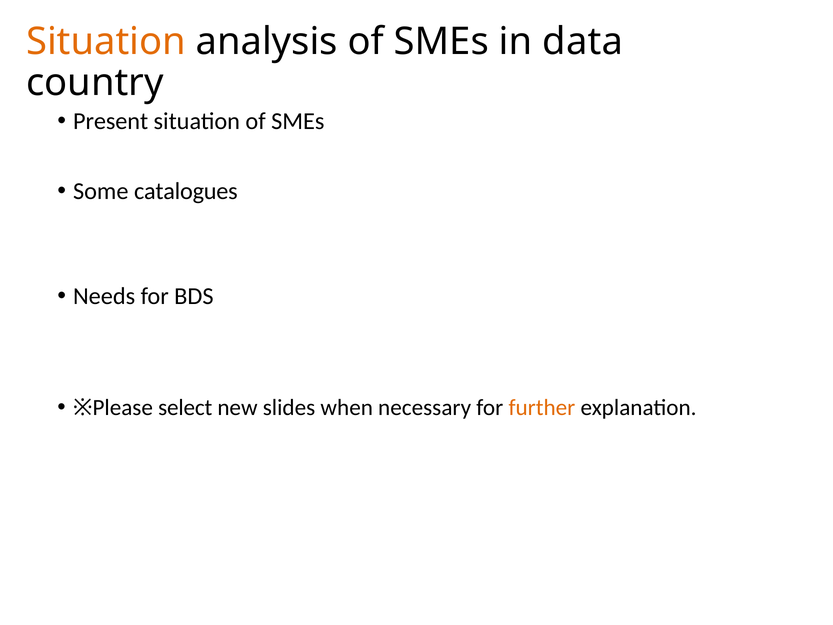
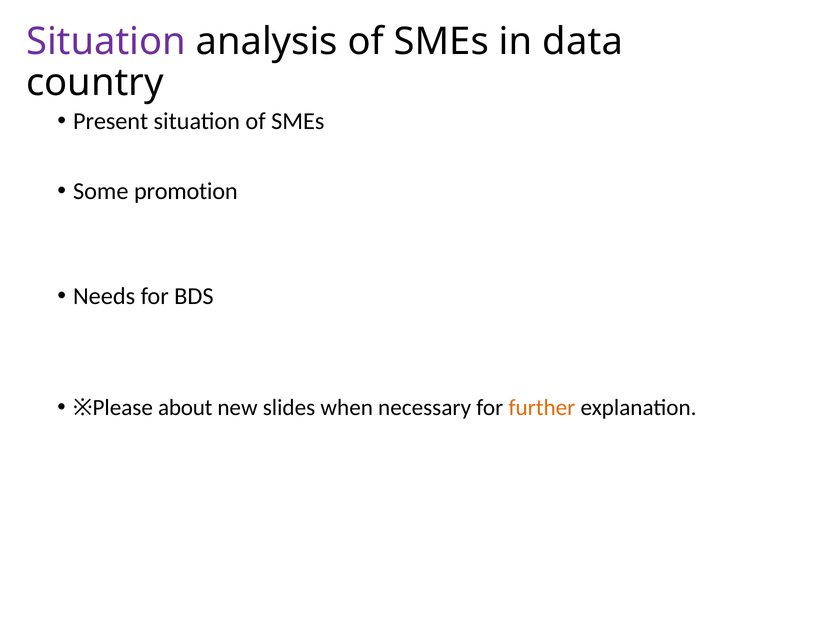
Situation at (106, 42) colour: orange -> purple
catalogues: catalogues -> promotion
select: select -> about
